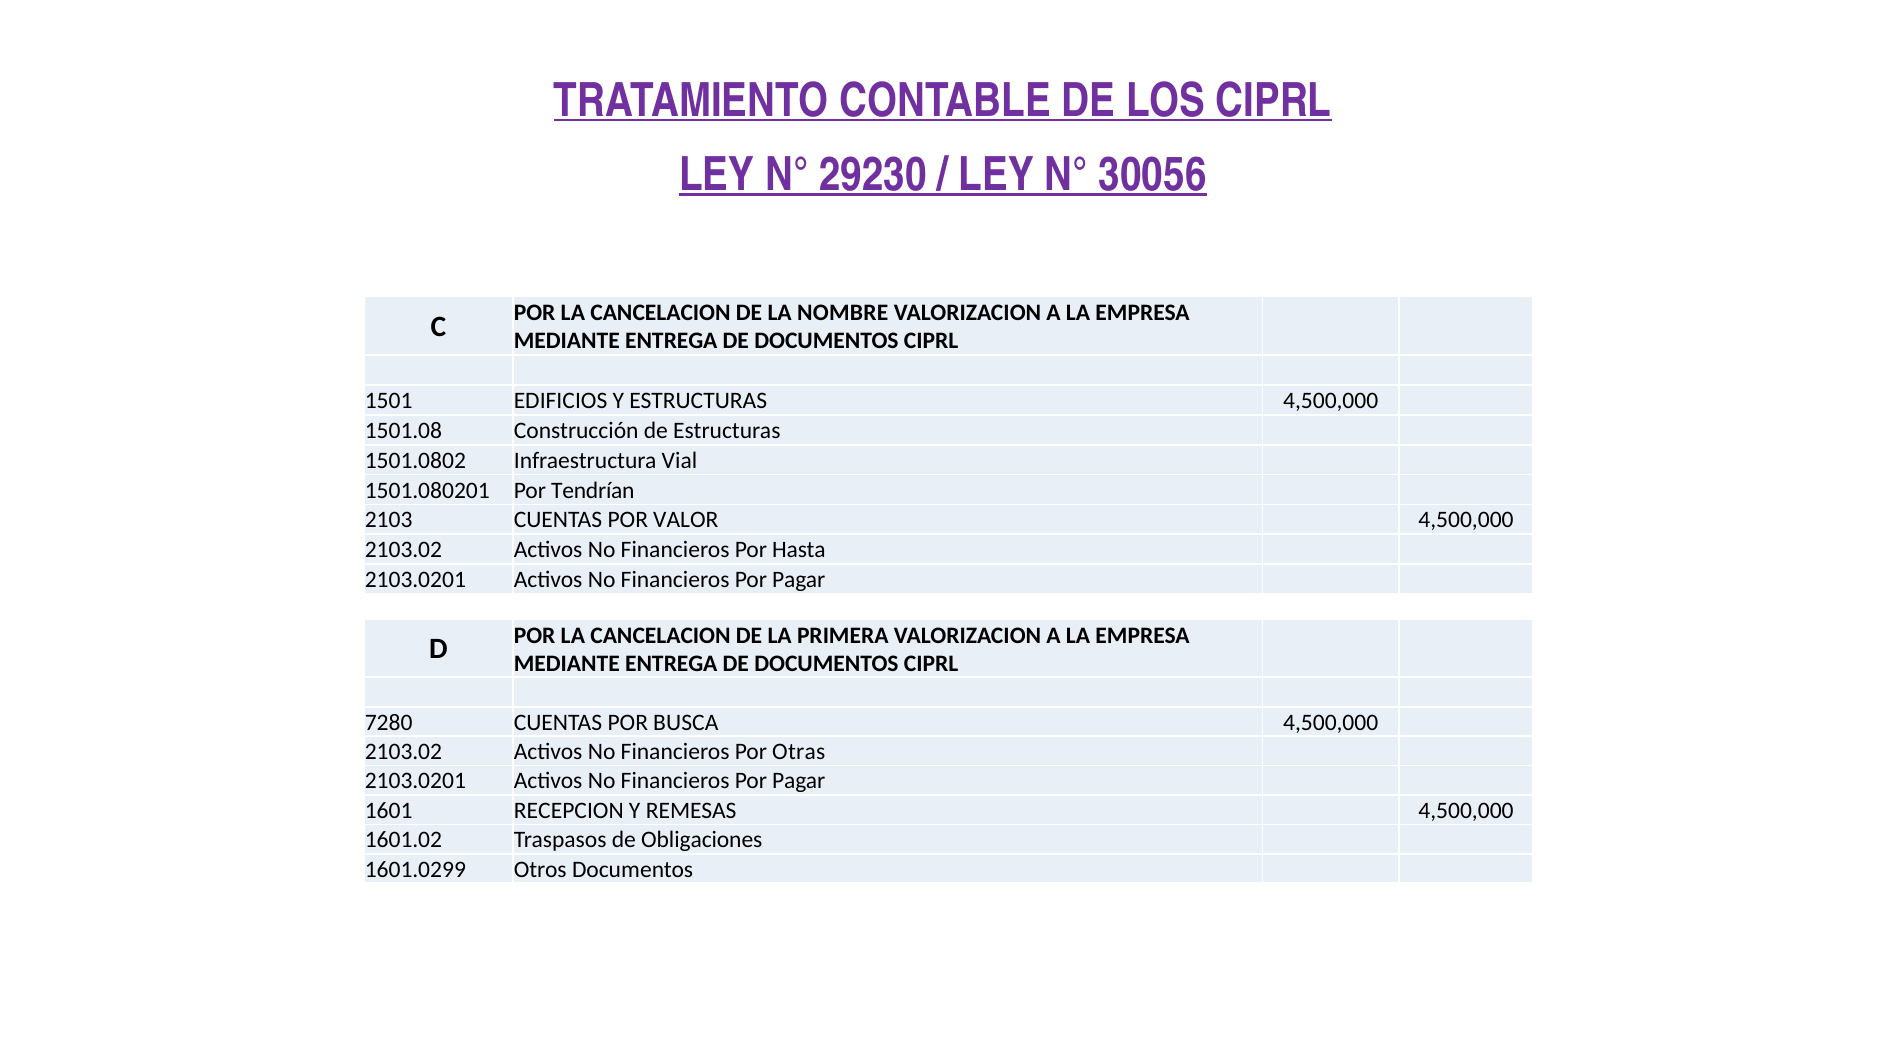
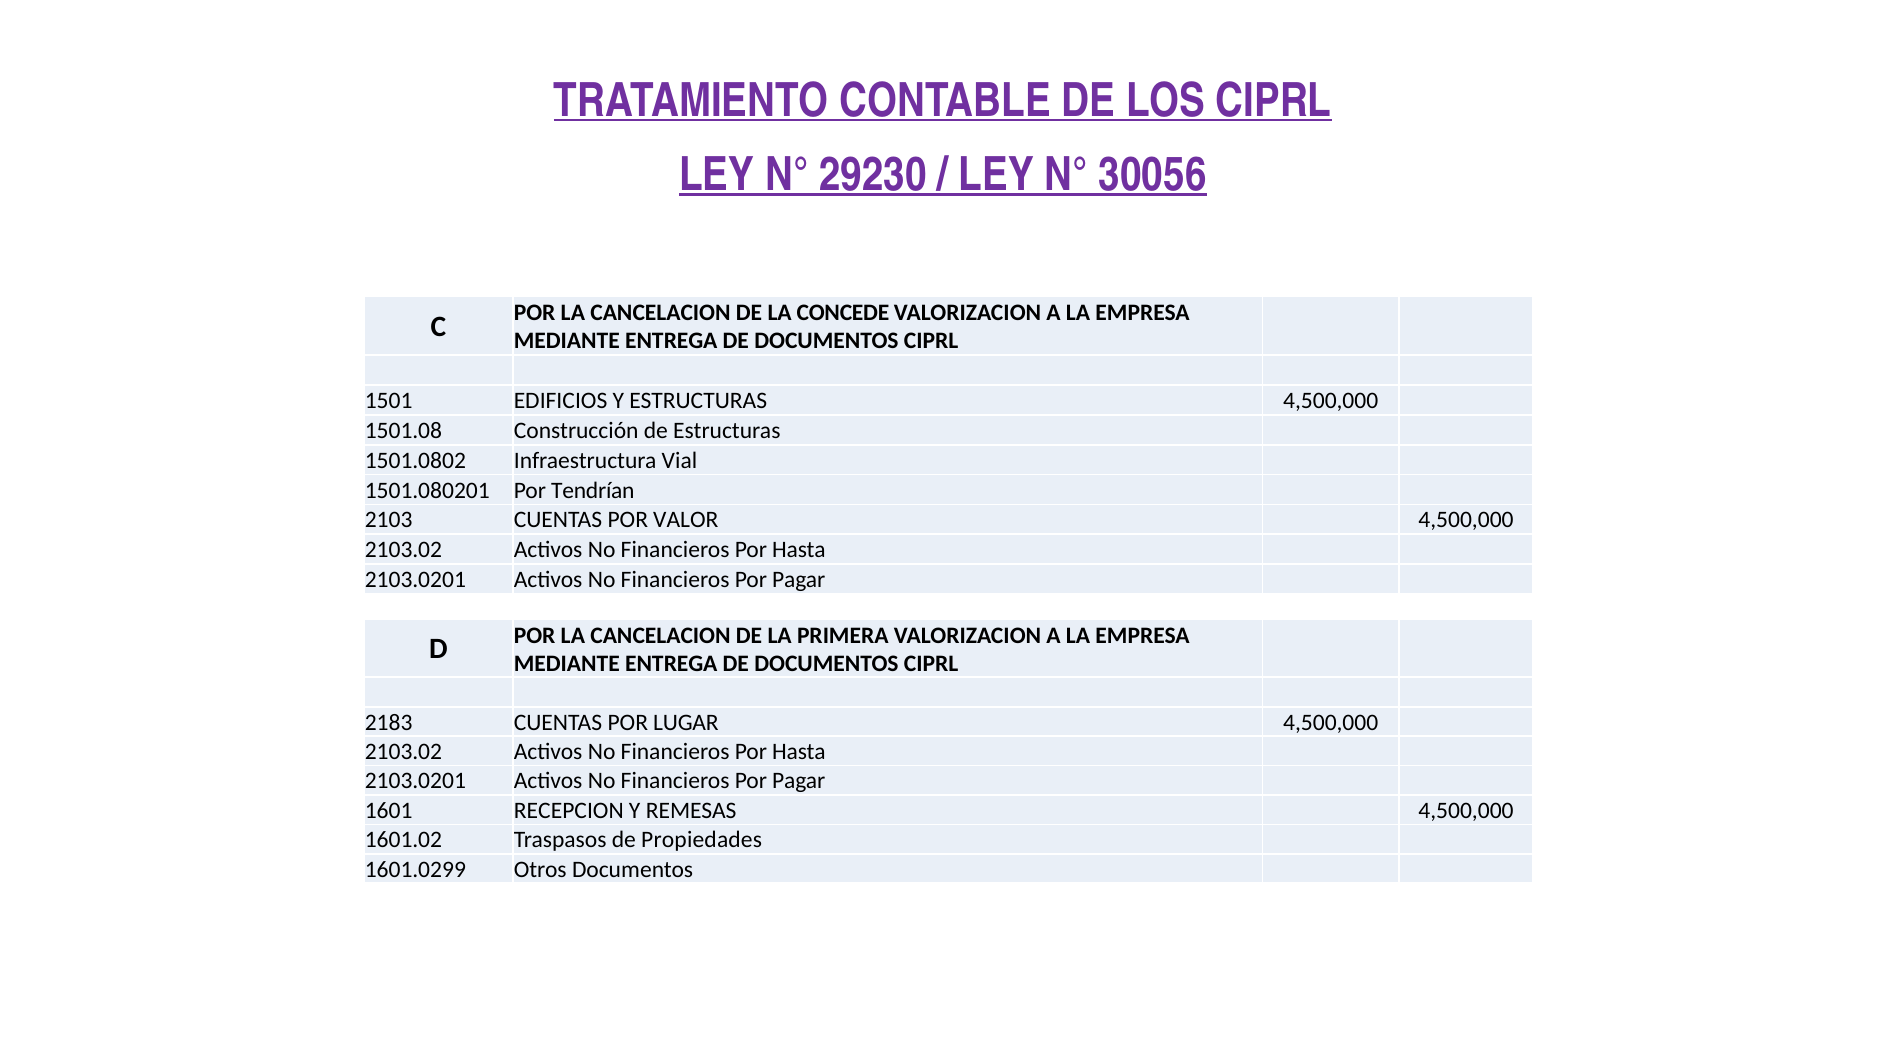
NOMBRE: NOMBRE -> CONCEDE
7280: 7280 -> 2183
BUSCA: BUSCA -> LUGAR
Otras at (799, 752): Otras -> Hasta
Obligaciones: Obligaciones -> Propiedades
